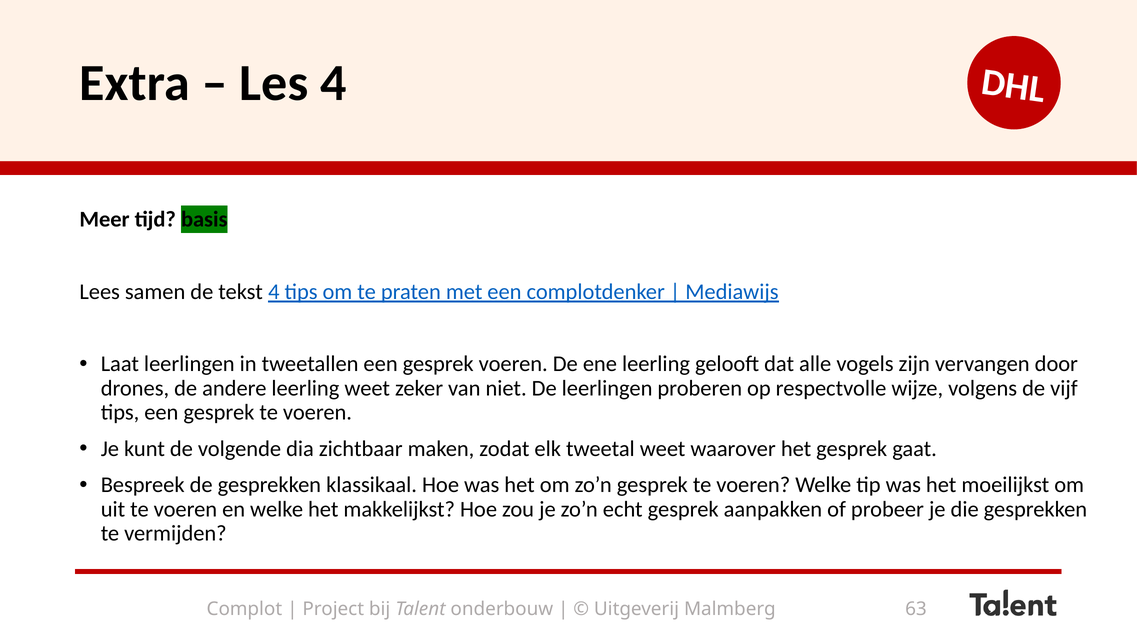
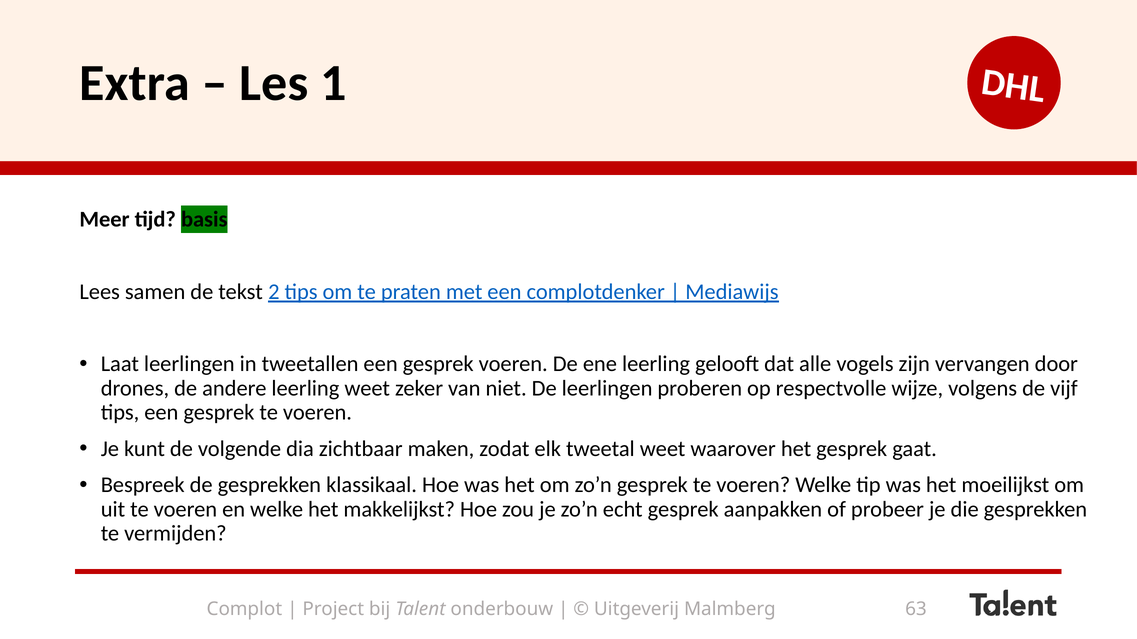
Les 4: 4 -> 1
tekst 4: 4 -> 2
